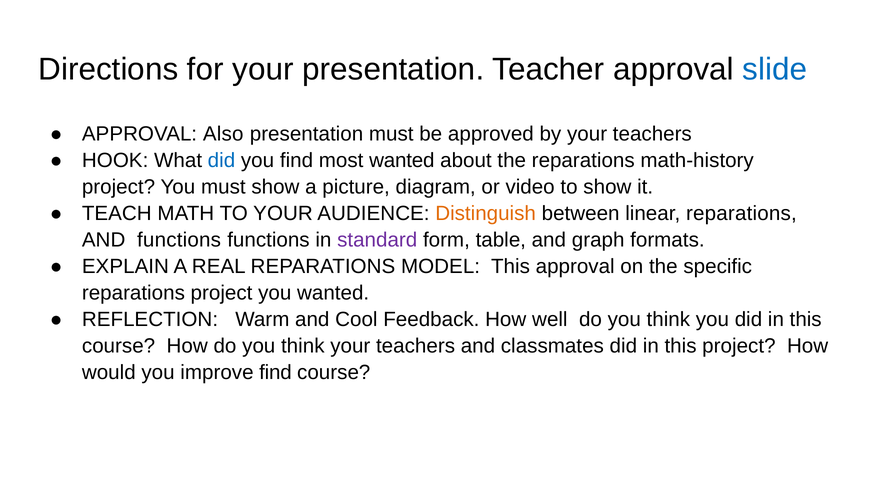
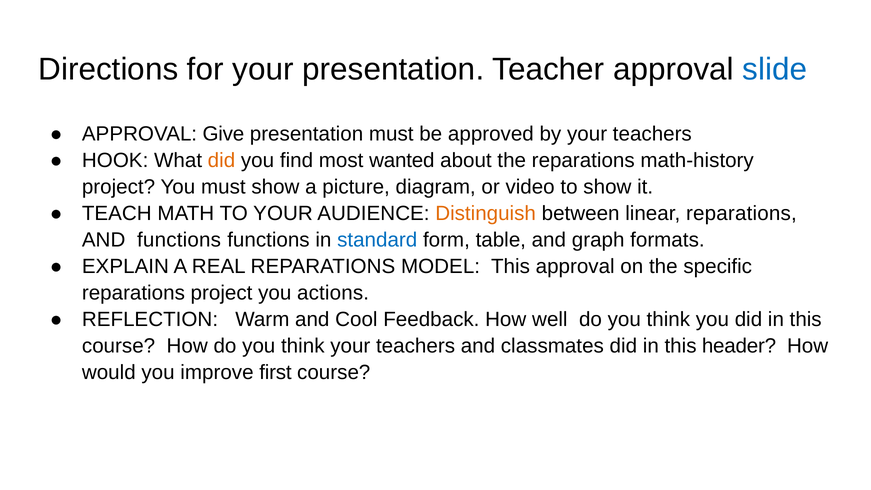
Also: Also -> Give
did at (221, 160) colour: blue -> orange
standard colour: purple -> blue
you wanted: wanted -> actions
this project: project -> header
improve find: find -> first
